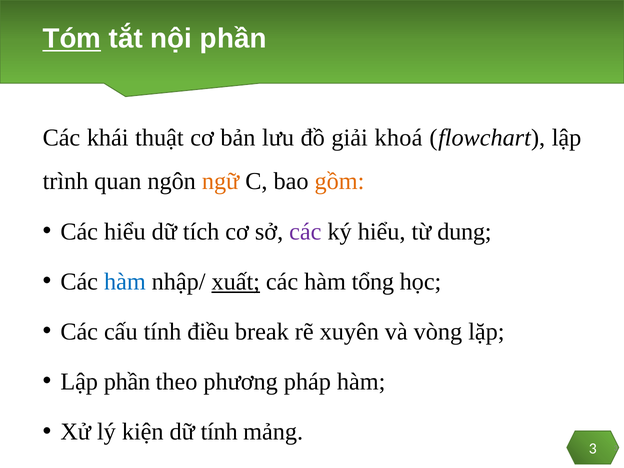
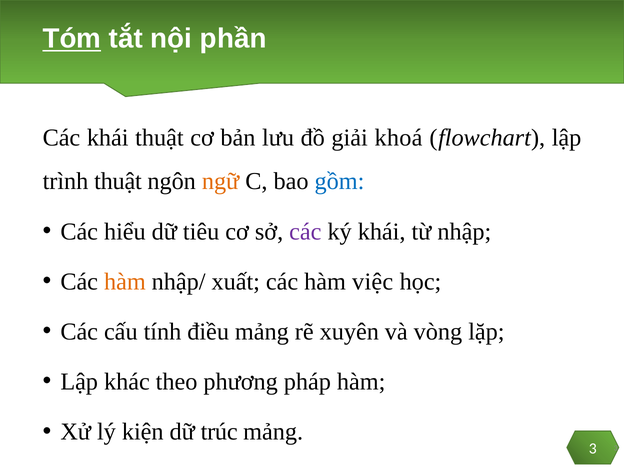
trình quan: quan -> thuật
gồm colour: orange -> blue
tích: tích -> tiêu
ký hiểu: hiểu -> khái
dung: dung -> nhập
hàm at (125, 282) colour: blue -> orange
xuất underline: present -> none
tổng: tổng -> việc
điều break: break -> mảng
Lập phần: phần -> khác
dữ tính: tính -> trúc
